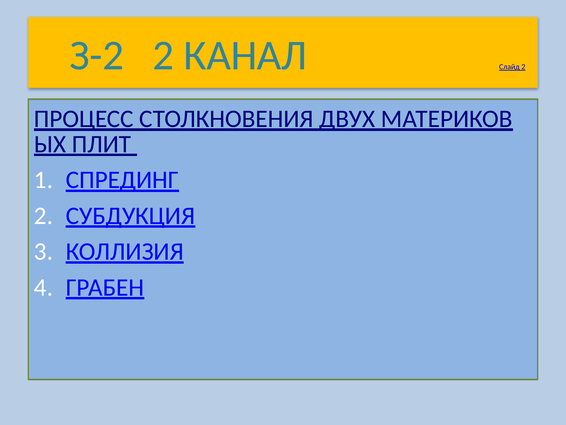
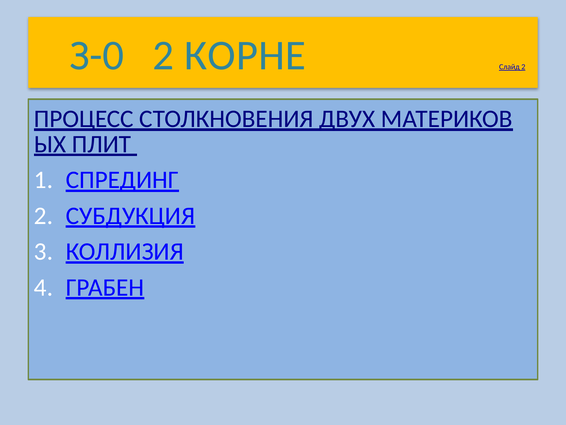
З-2: З-2 -> З-0
КАНАЛ: КАНАЛ -> КОРНЕ
